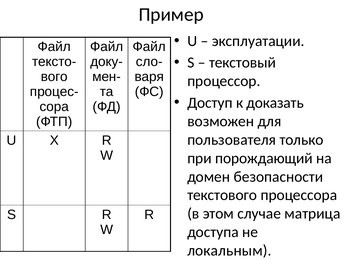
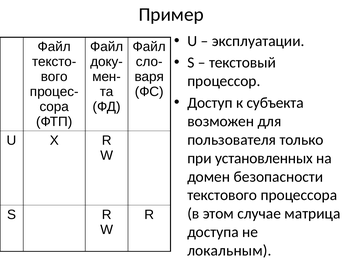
доказать: доказать -> субъекта
порождающий: порождающий -> установленных
